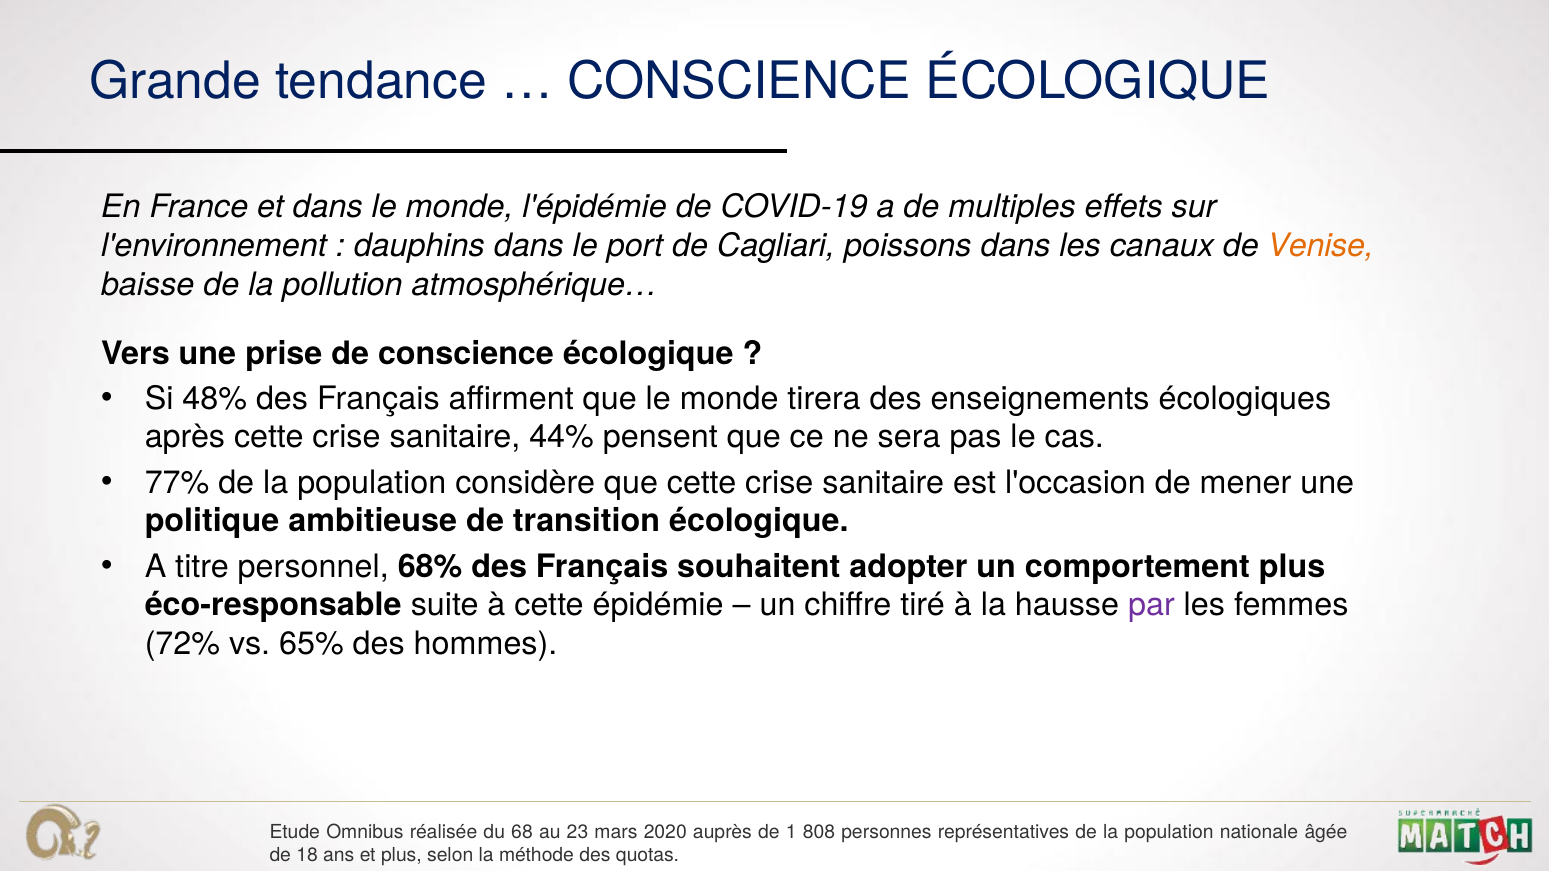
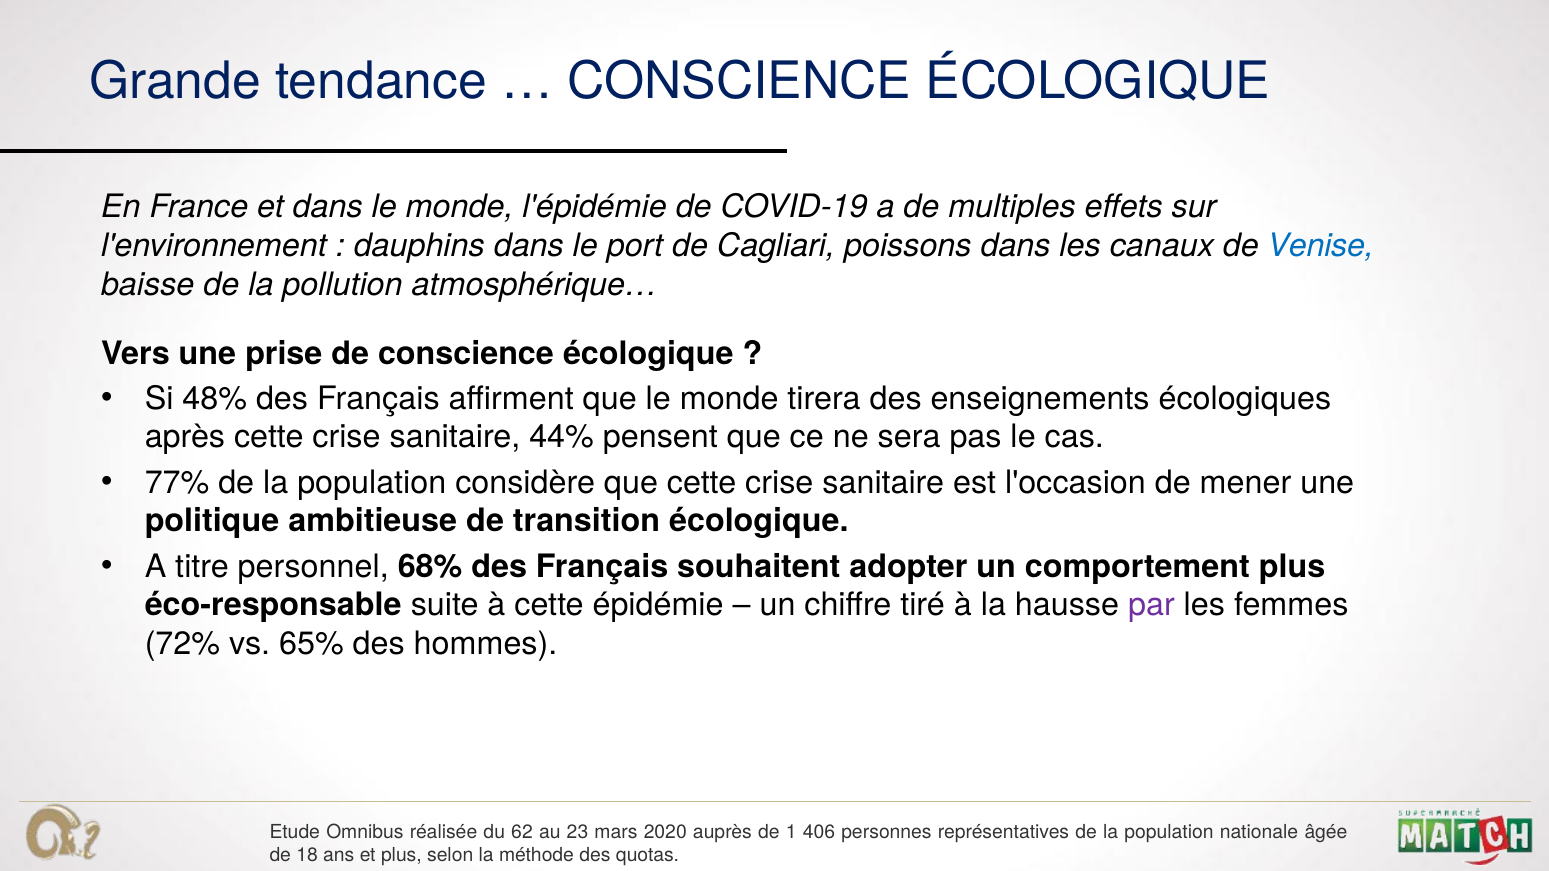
Venise colour: orange -> blue
68: 68 -> 62
808: 808 -> 406
